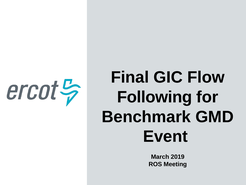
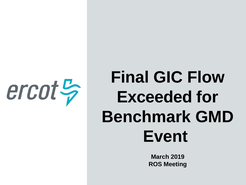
Following: Following -> Exceeded
